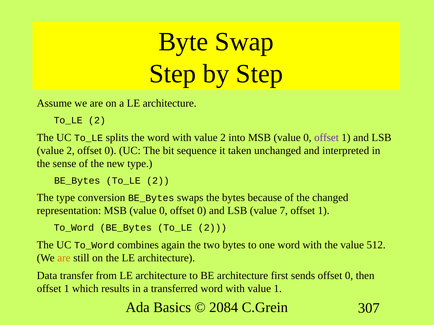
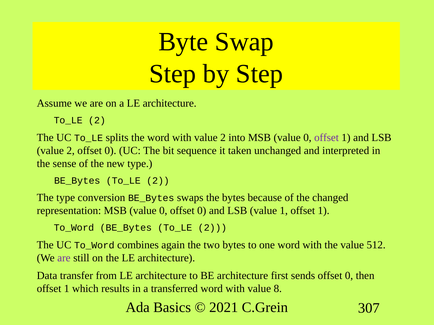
value 7: 7 -> 1
are at (64, 258) colour: orange -> purple
value 1: 1 -> 8
2084: 2084 -> 2021
